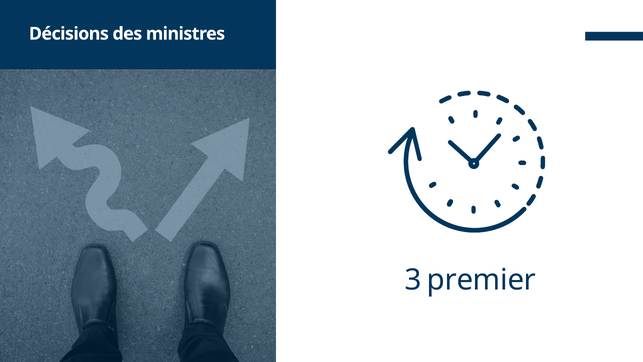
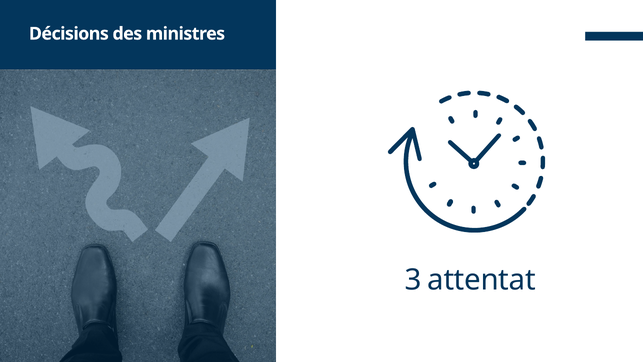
3 premier: premier -> attentat
